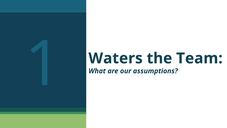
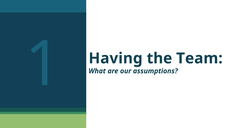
Waters: Waters -> Having
